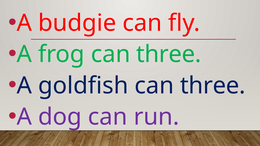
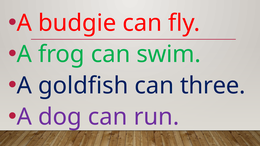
frog can three: three -> swim
